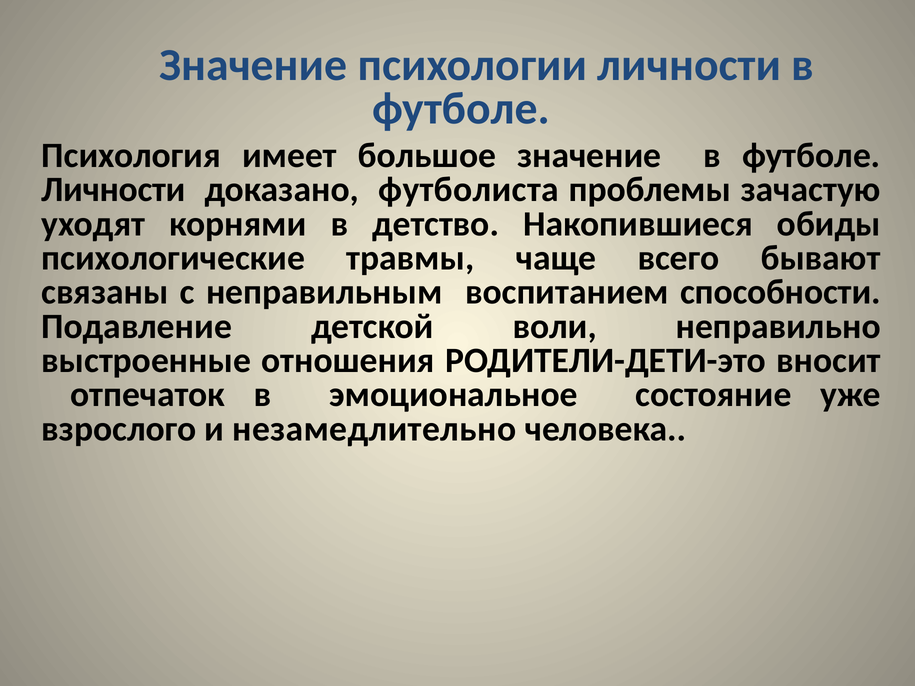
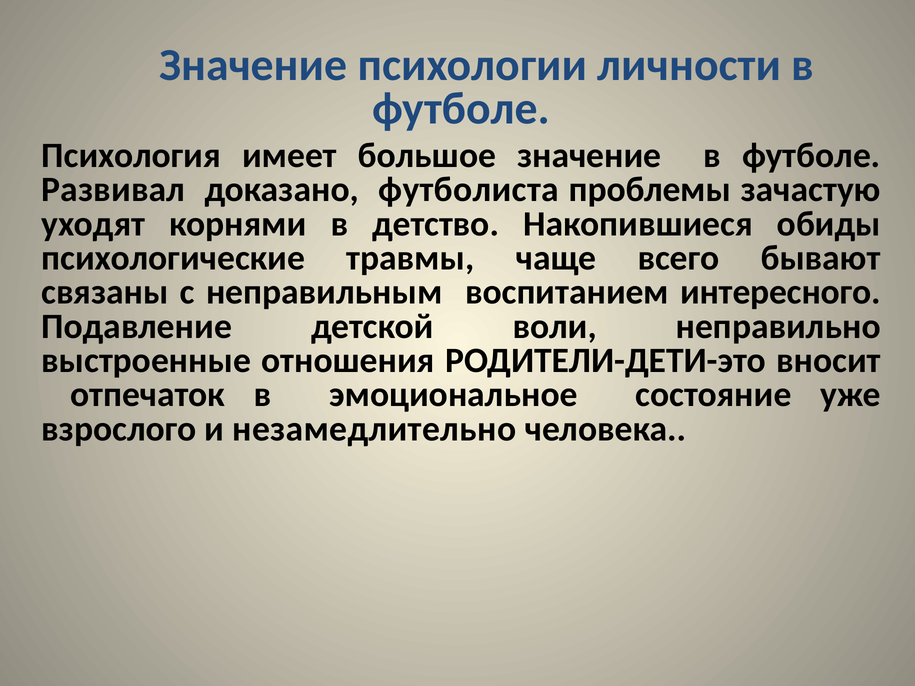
Личности at (114, 190): Личности -> Развивал
способности: способности -> интересного
